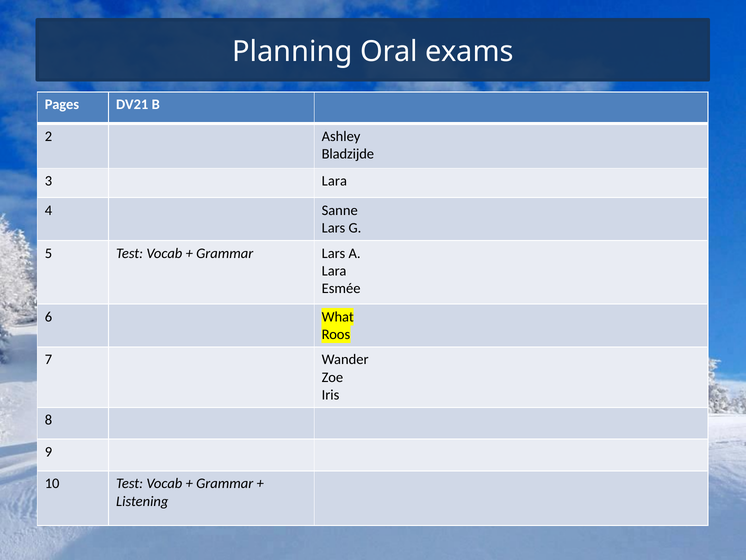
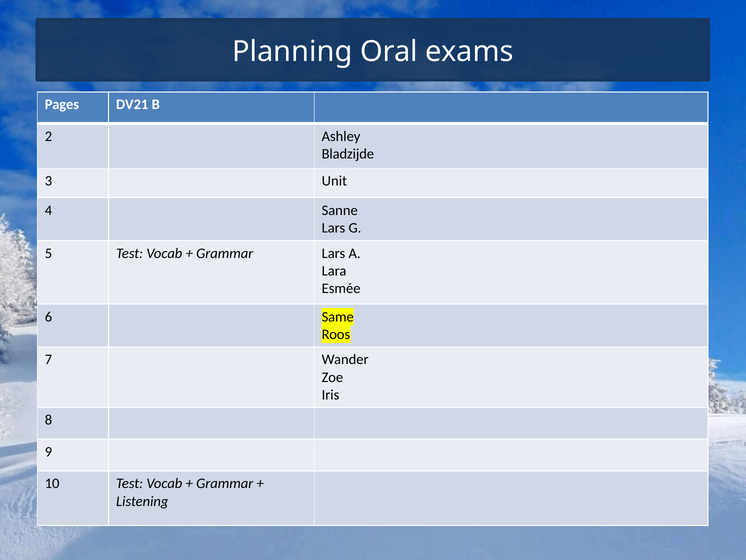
3 Lara: Lara -> Unit
What: What -> Same
